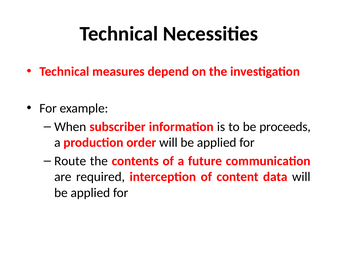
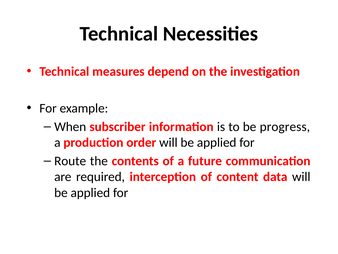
proceeds: proceeds -> progress
